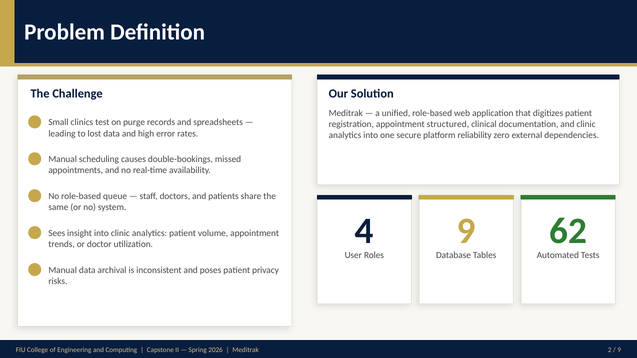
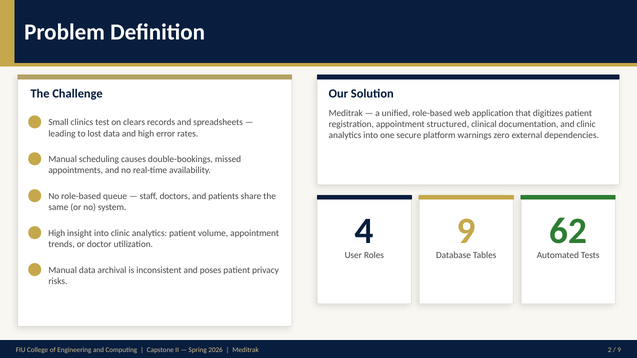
purge: purge -> clears
reliability: reliability -> warnings
Sees at (57, 233): Sees -> High
